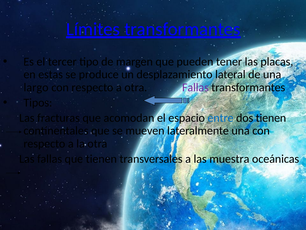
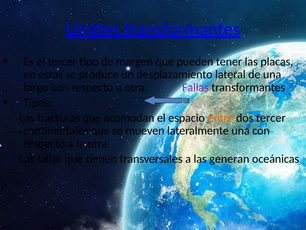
entre colour: blue -> orange
dos tienen: tienen -> tercer
muestra: muestra -> generan
